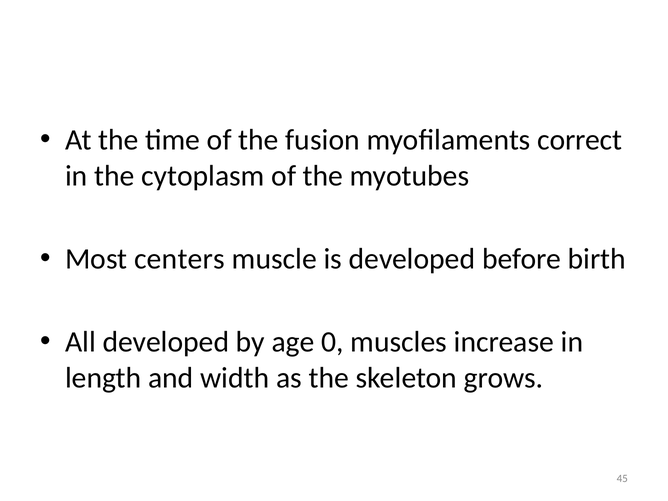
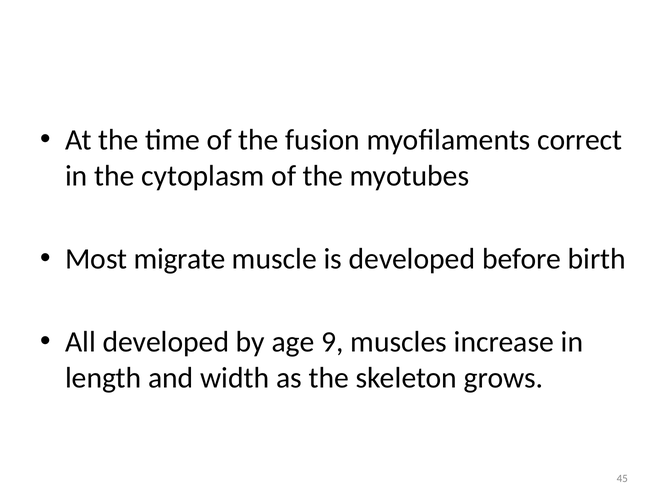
centers: centers -> migrate
0: 0 -> 9
